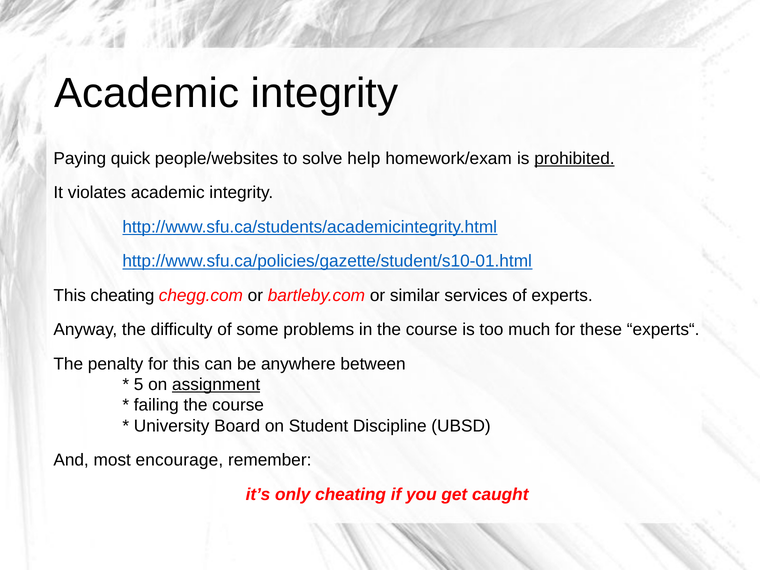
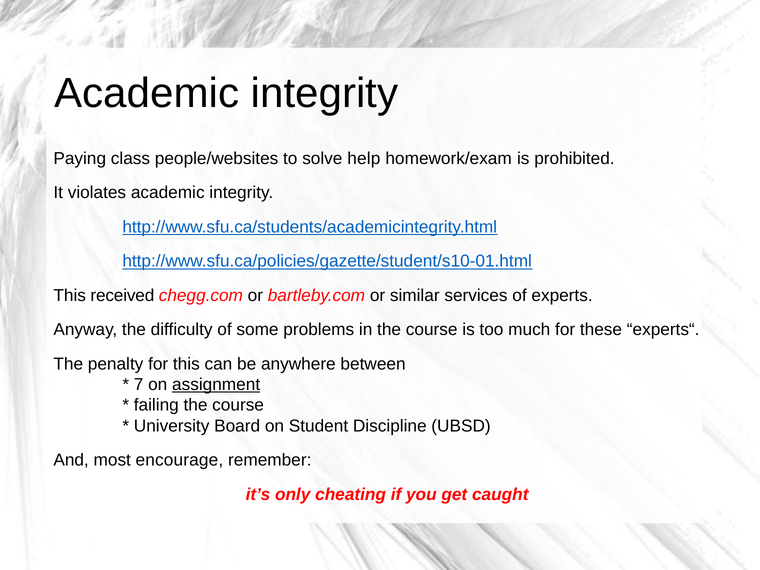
quick: quick -> class
prohibited underline: present -> none
This cheating: cheating -> received
5: 5 -> 7
